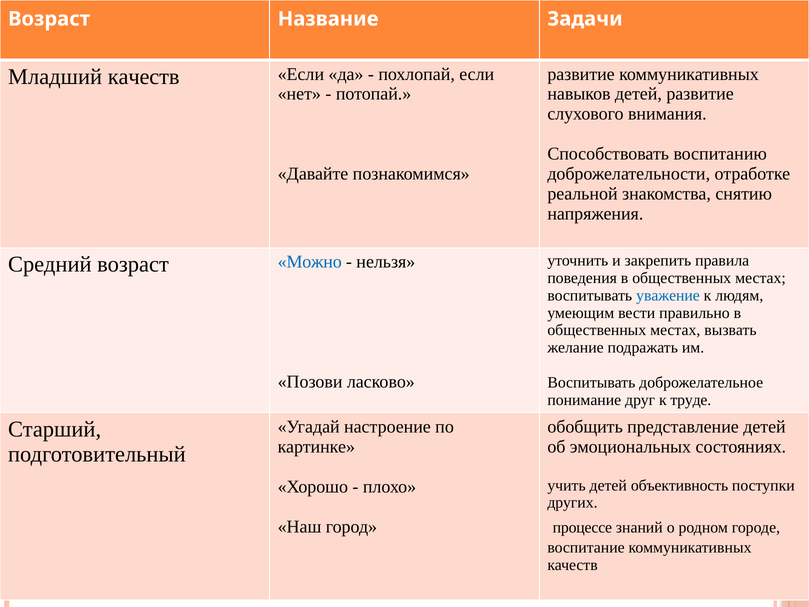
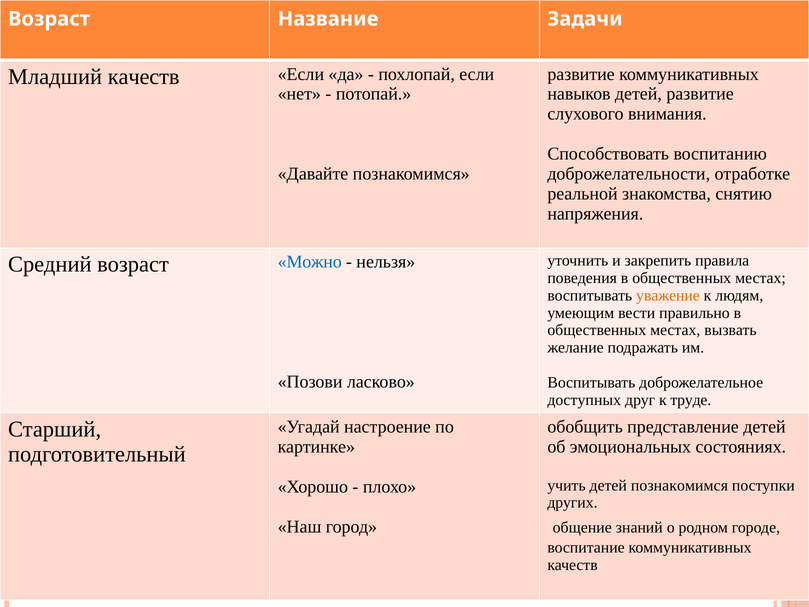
уважение colour: blue -> orange
понимание: понимание -> доступных
детей объективность: объективность -> познакомимся
процессе: процессе -> общение
